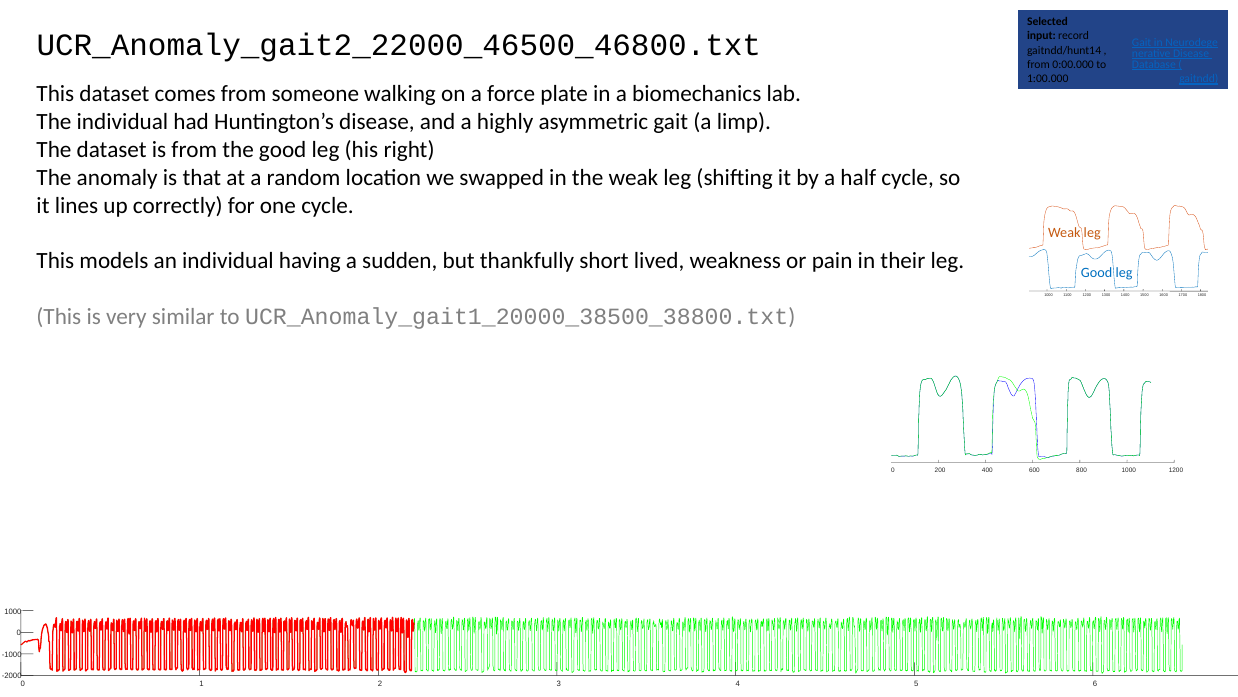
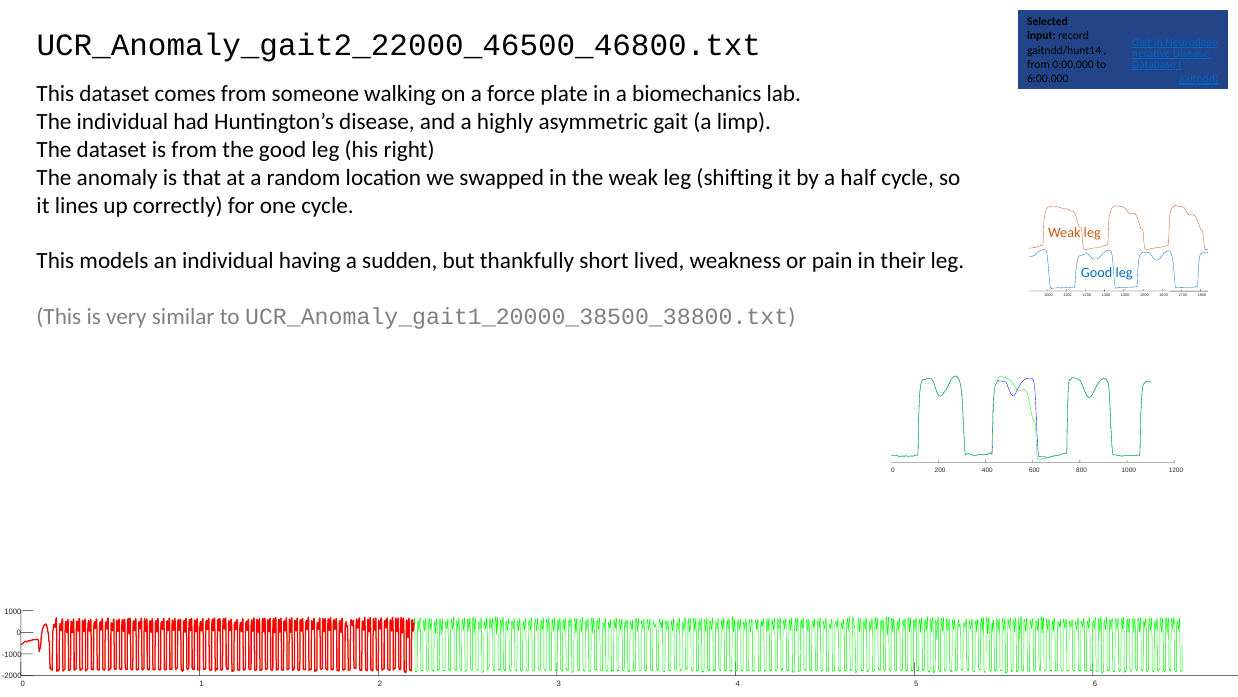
1:00.000: 1:00.000 -> 6:00.000
